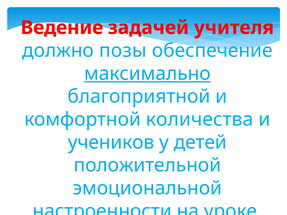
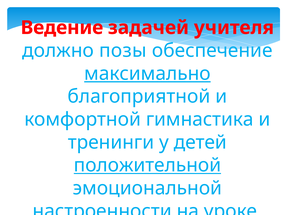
количества: количества -> гимнастика
учеников: учеников -> тренинги
положительной underline: none -> present
